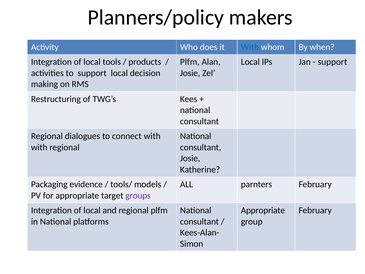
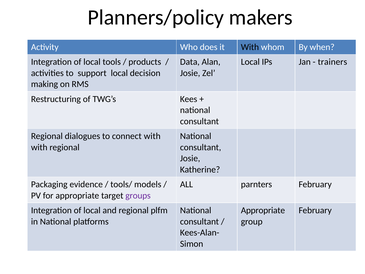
With at (250, 47) colour: blue -> black
Plfm at (190, 62): Plfm -> Data
support at (332, 62): support -> trainers
